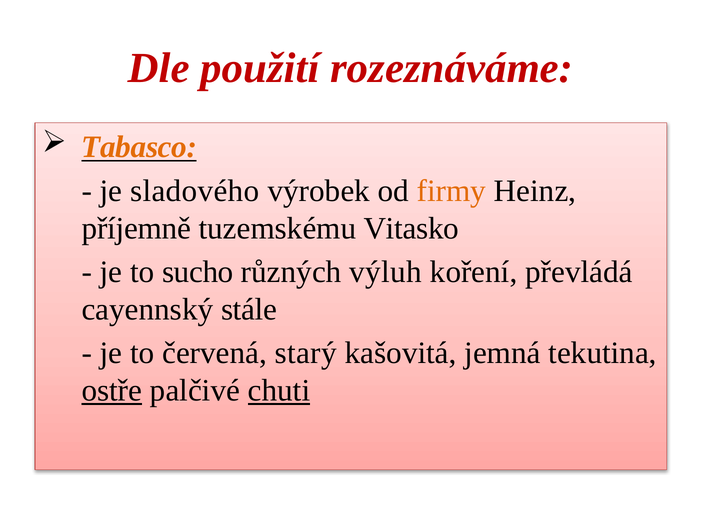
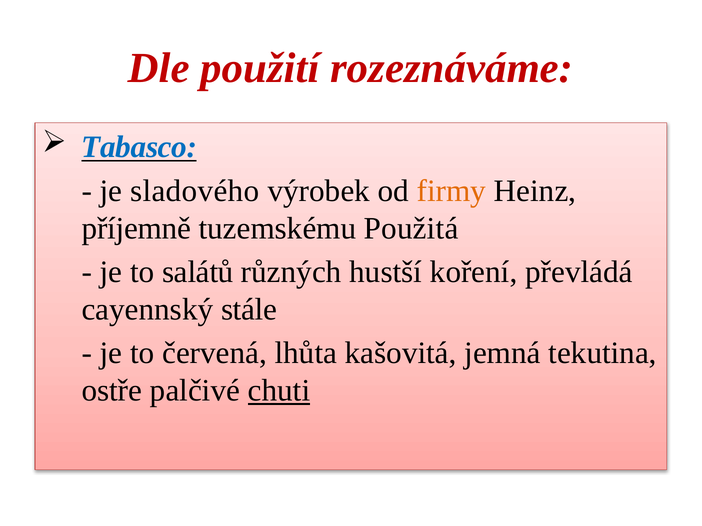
Tabasco colour: orange -> blue
Vitasko: Vitasko -> Použitá
sucho: sucho -> salátů
výluh: výluh -> hustší
starý: starý -> lhůta
ostře underline: present -> none
